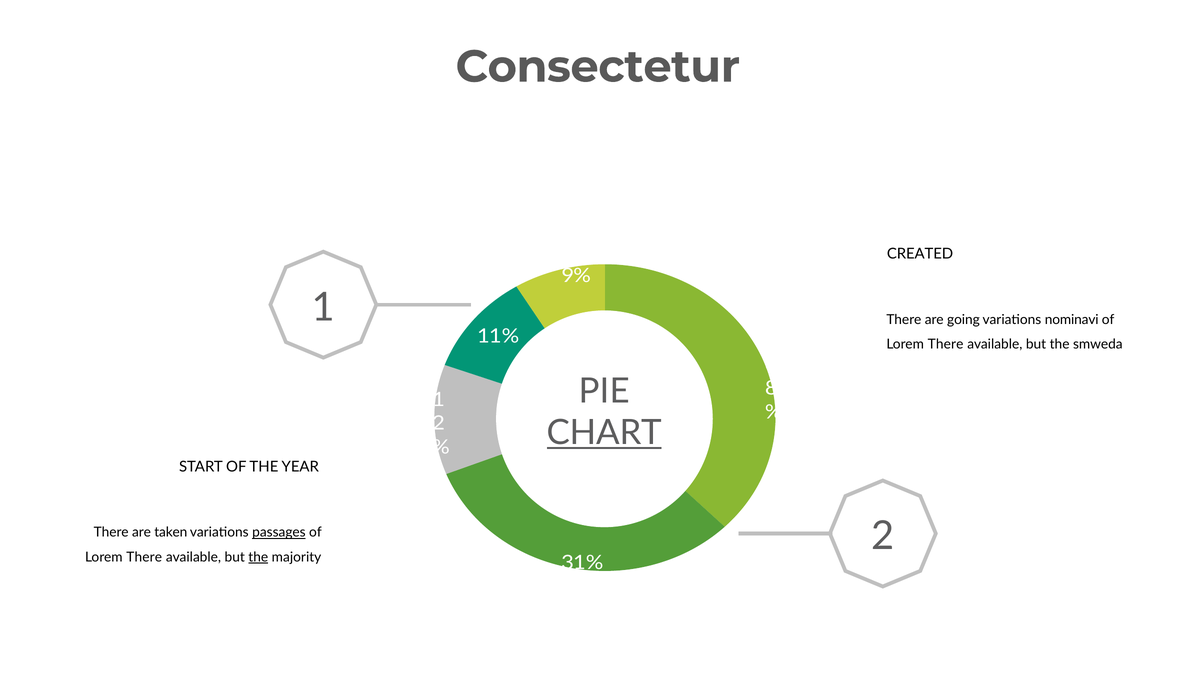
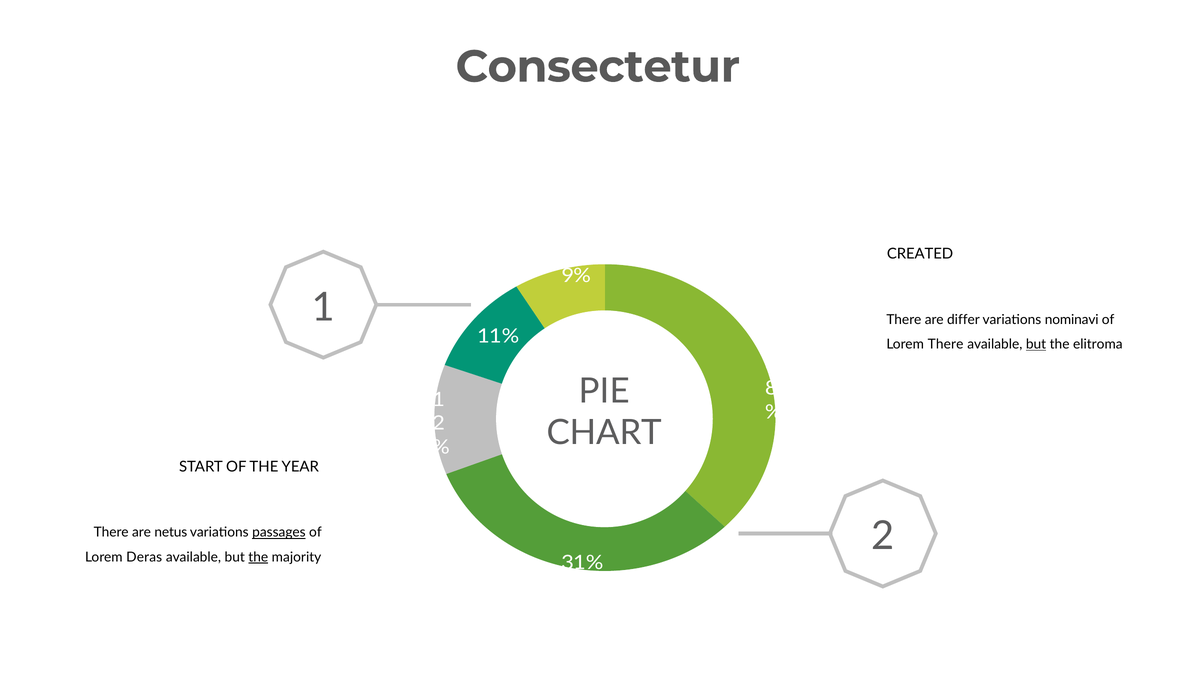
going: going -> differ
but at (1036, 344) underline: none -> present
smweda: smweda -> elitroma
CHART underline: present -> none
taken: taken -> netus
There at (144, 557): There -> Deras
